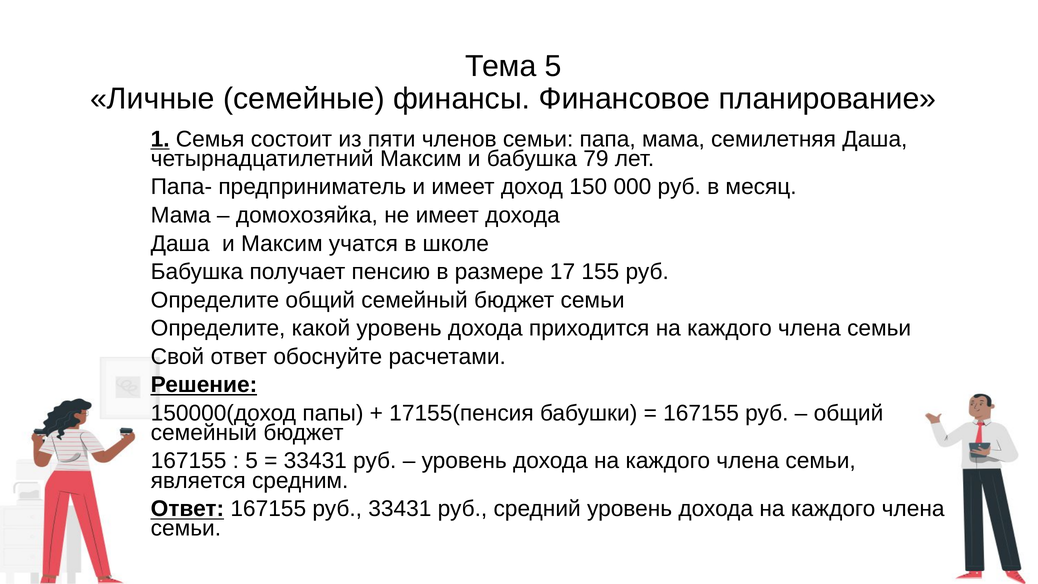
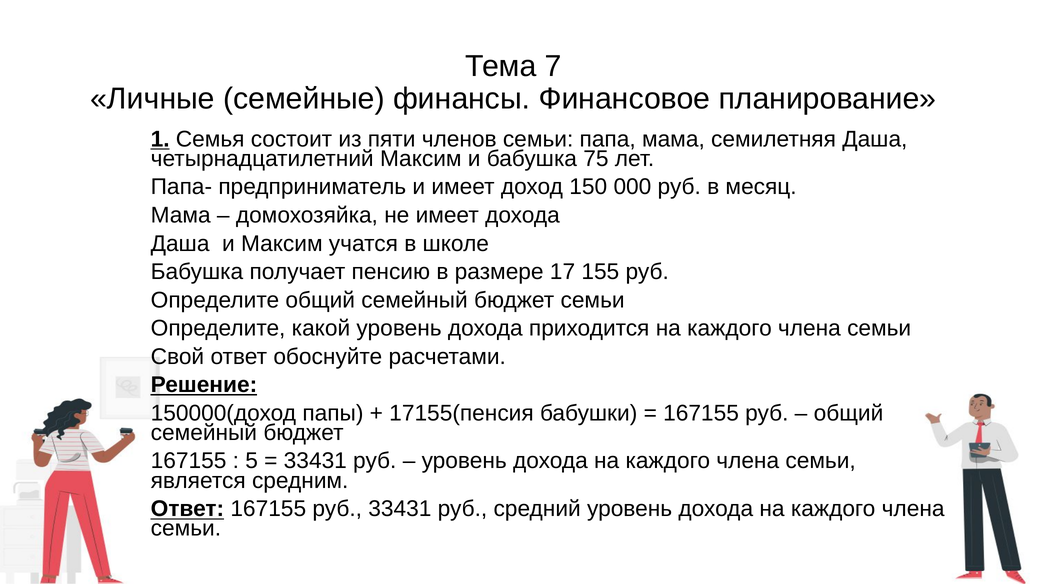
Тема 5: 5 -> 7
79: 79 -> 75
